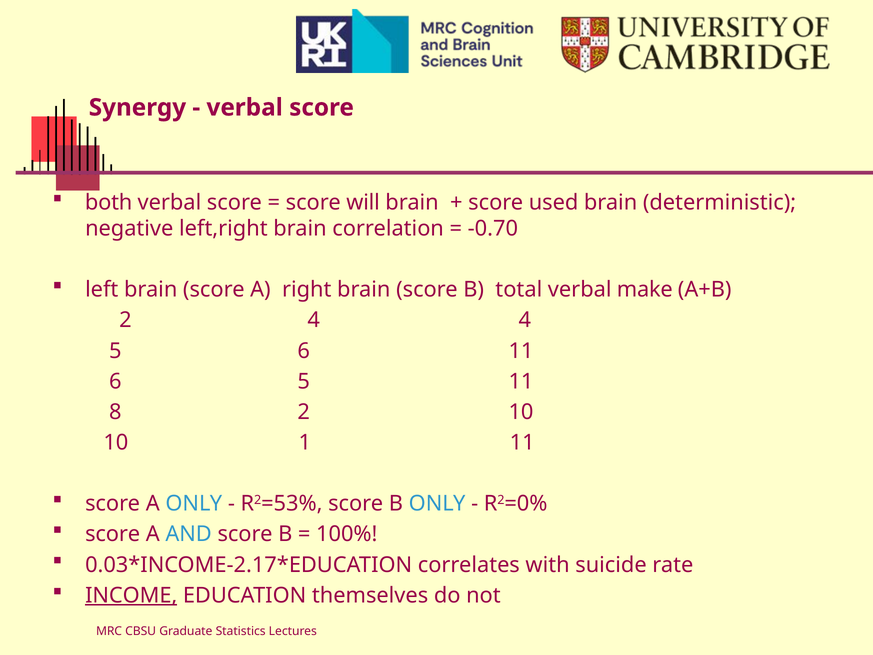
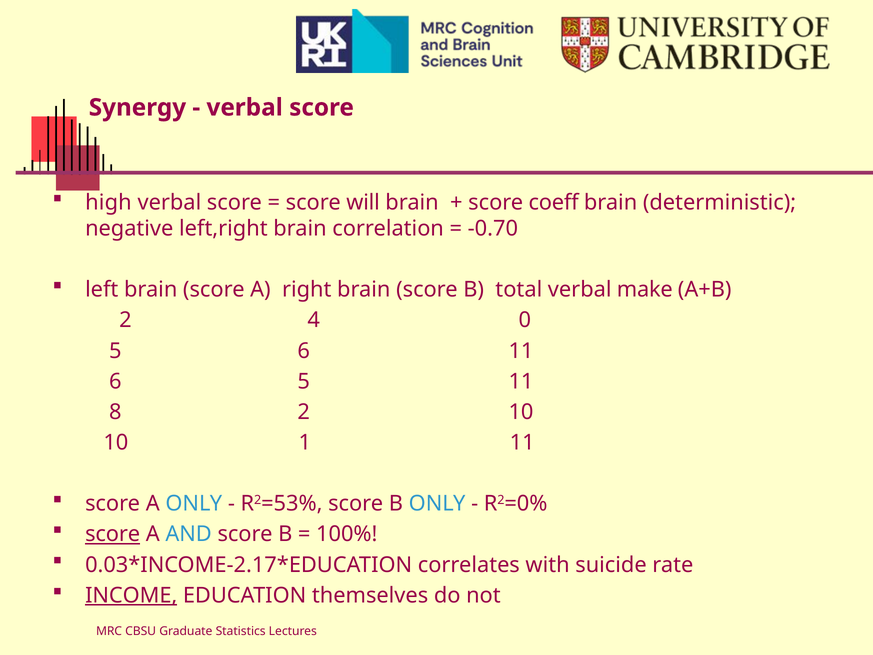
both: both -> high
used: used -> coeff
4 4: 4 -> 0
score at (113, 534) underline: none -> present
